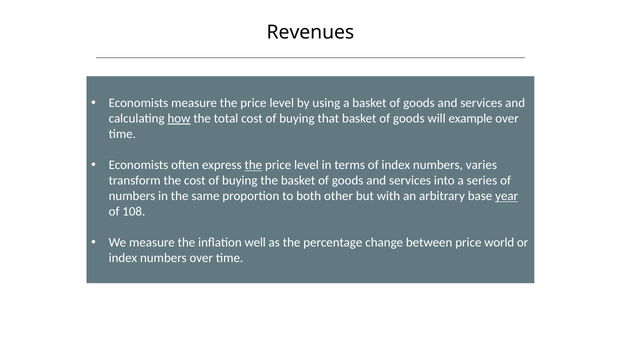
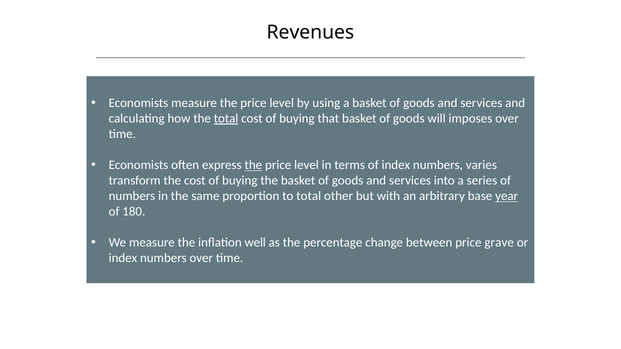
how underline: present -> none
total at (226, 119) underline: none -> present
example: example -> imposes
to both: both -> total
108: 108 -> 180
world: world -> grave
